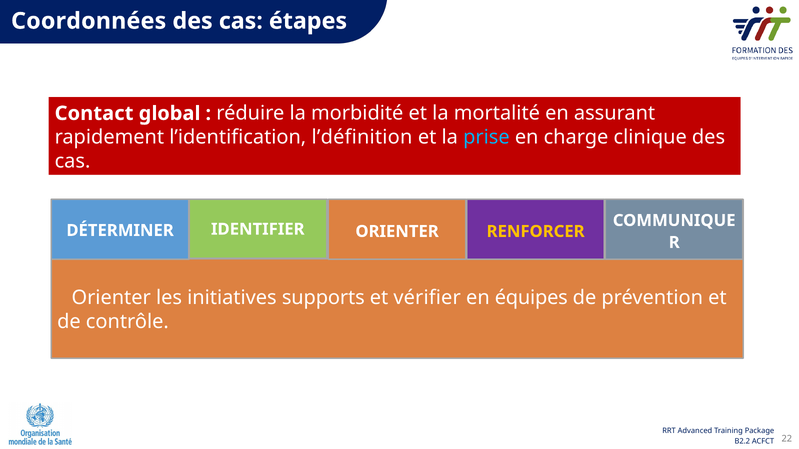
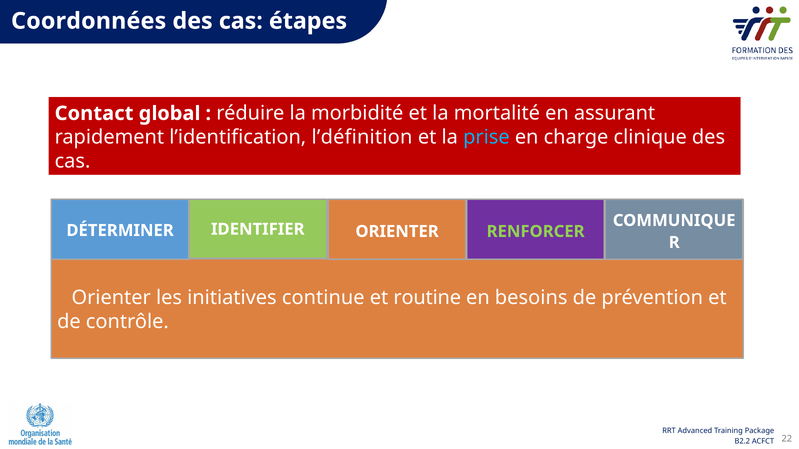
RENFORCER colour: yellow -> light green
supports: supports -> continue
vérifier: vérifier -> routine
équipes: équipes -> besoins
